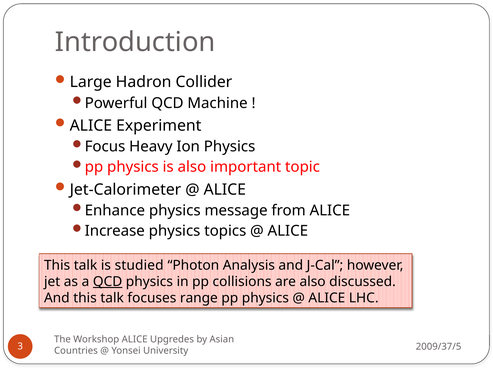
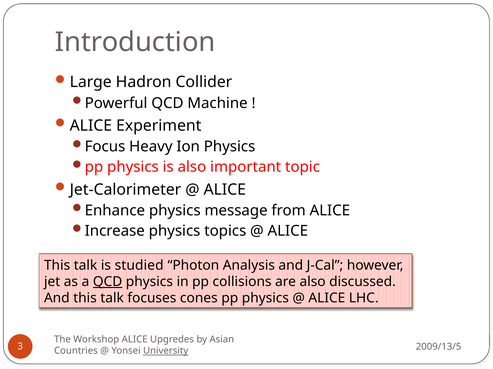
range: range -> cones
2009/37/5: 2009/37/5 -> 2009/13/5
University underline: none -> present
